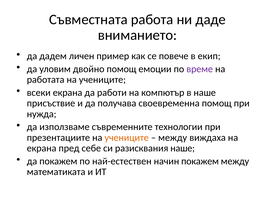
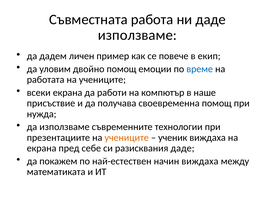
вниманието at (137, 35): вниманието -> използваме
време colour: purple -> blue
между at (173, 138): между -> ученик
разисквания наше: наше -> даде
начин покажем: покажем -> виждаха
